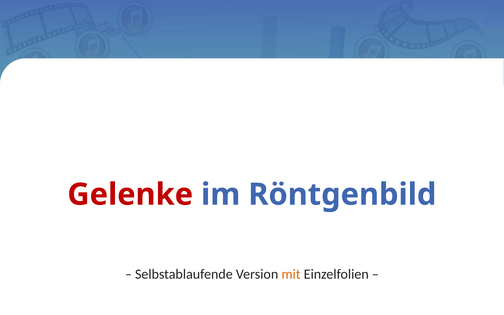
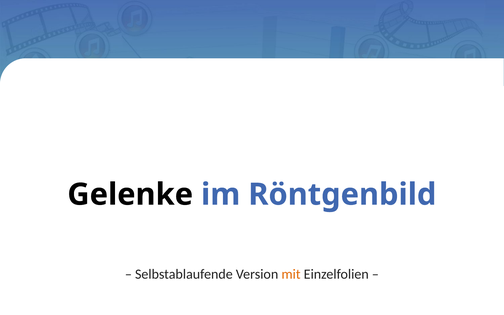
Gelenke colour: red -> black
